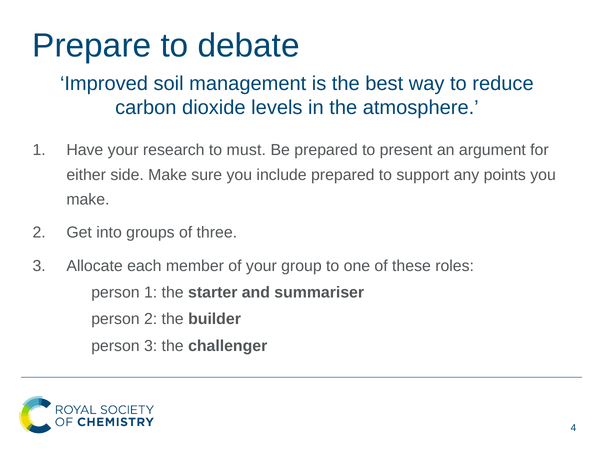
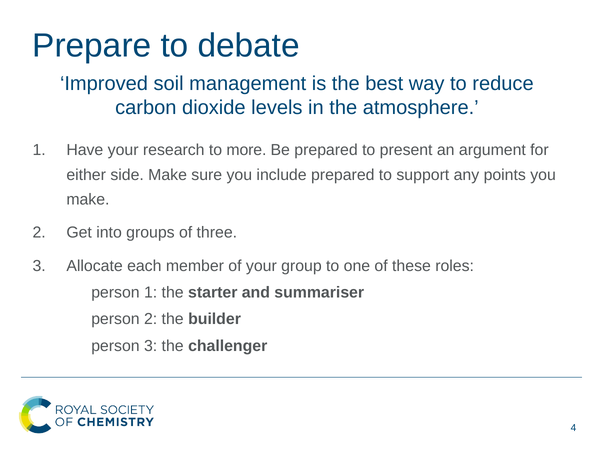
must: must -> more
